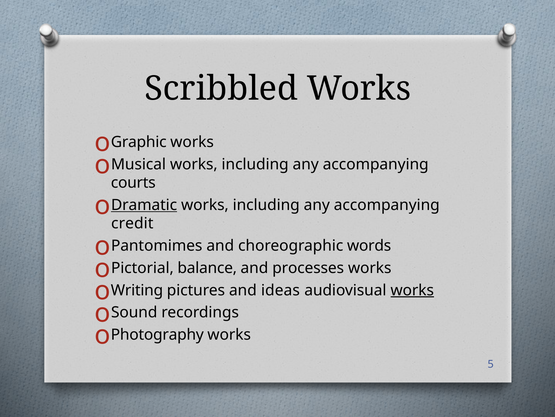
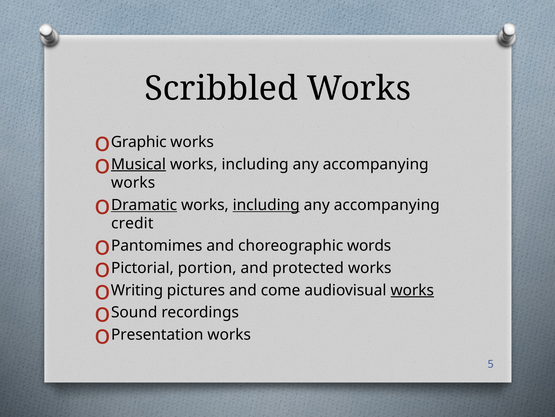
Musical underline: none -> present
courts at (133, 182): courts -> works
including at (266, 205) underline: none -> present
balance: balance -> portion
processes: processes -> protected
ideas: ideas -> come
Photography: Photography -> Presentation
